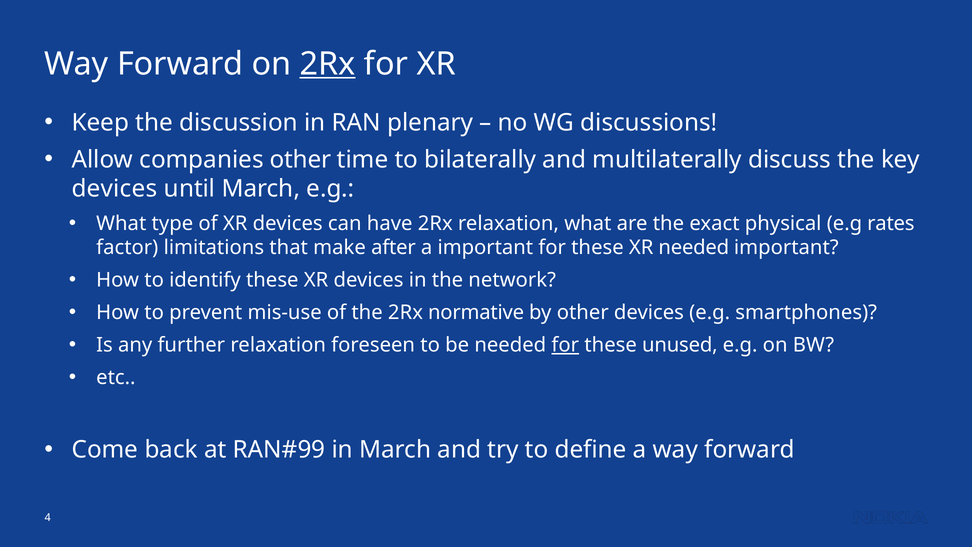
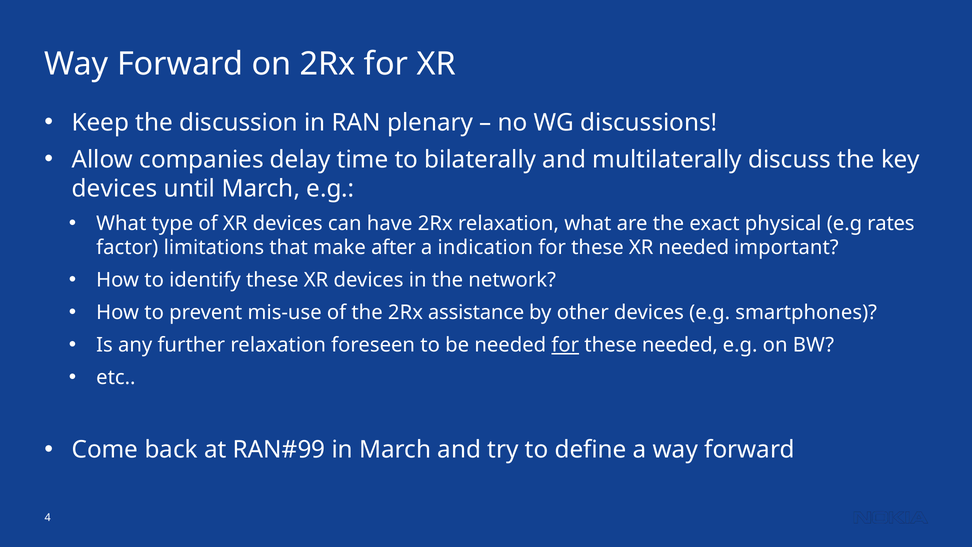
2Rx at (328, 64) underline: present -> none
companies other: other -> delay
a important: important -> indication
normative: normative -> assistance
these unused: unused -> needed
